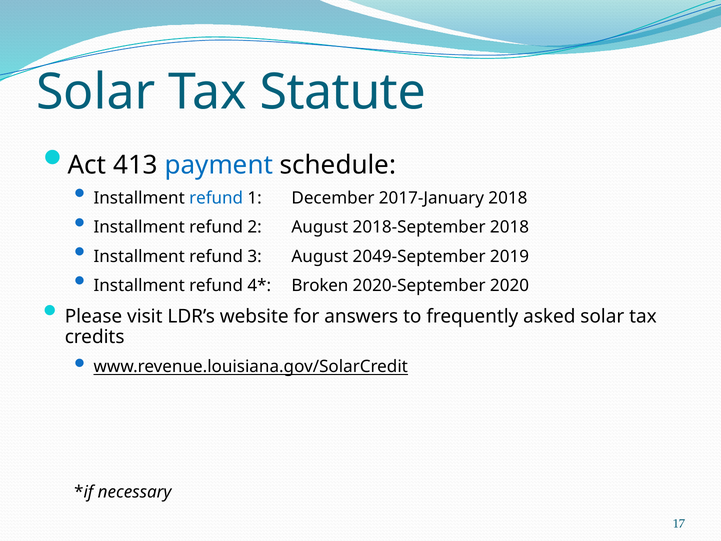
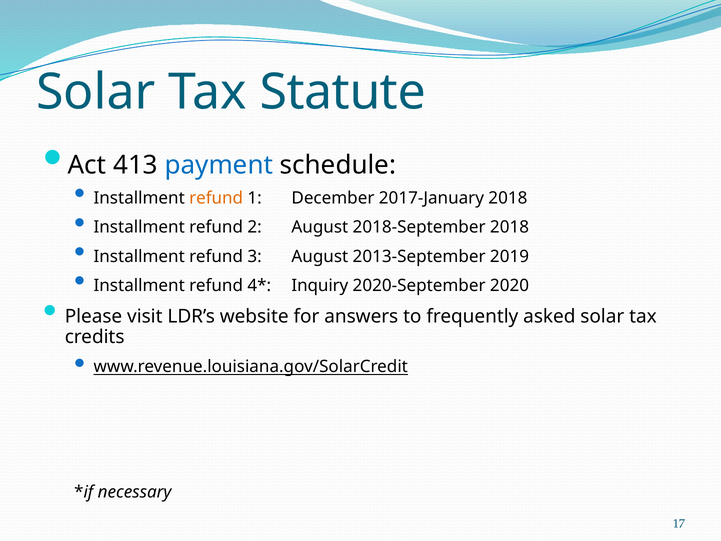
refund at (216, 198) colour: blue -> orange
2049-September: 2049-September -> 2013-September
Broken: Broken -> Inquiry
